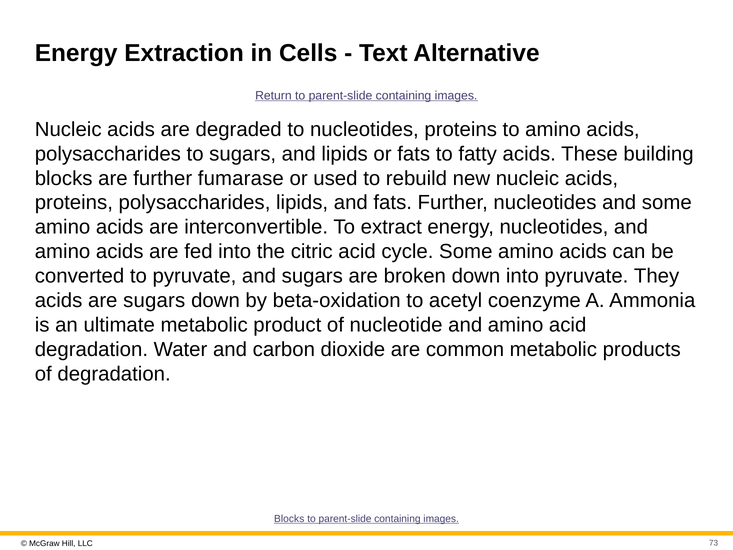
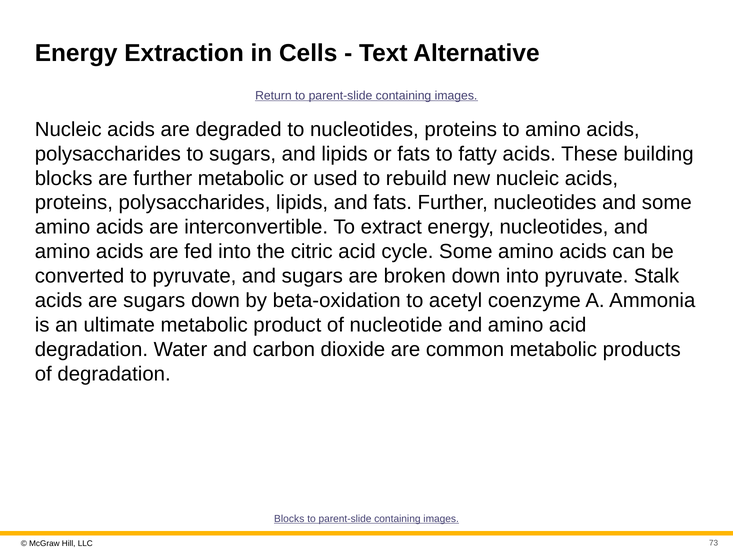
further fumarase: fumarase -> metabolic
They: They -> Stalk
